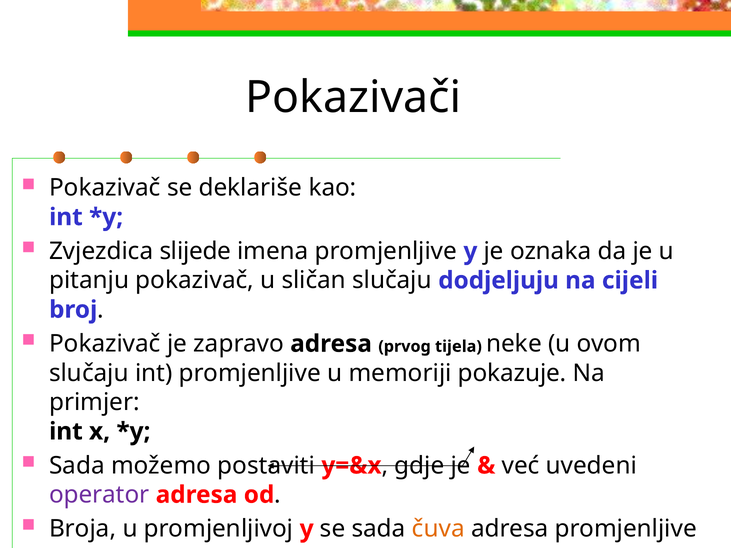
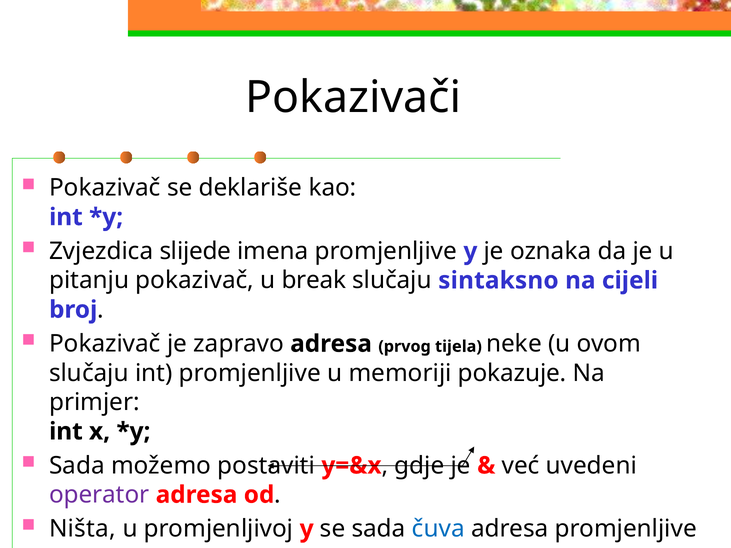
sličan: sličan -> break
dodjeljuju: dodjeljuju -> sintaksno
Broja: Broja -> Ništa
čuva colour: orange -> blue
